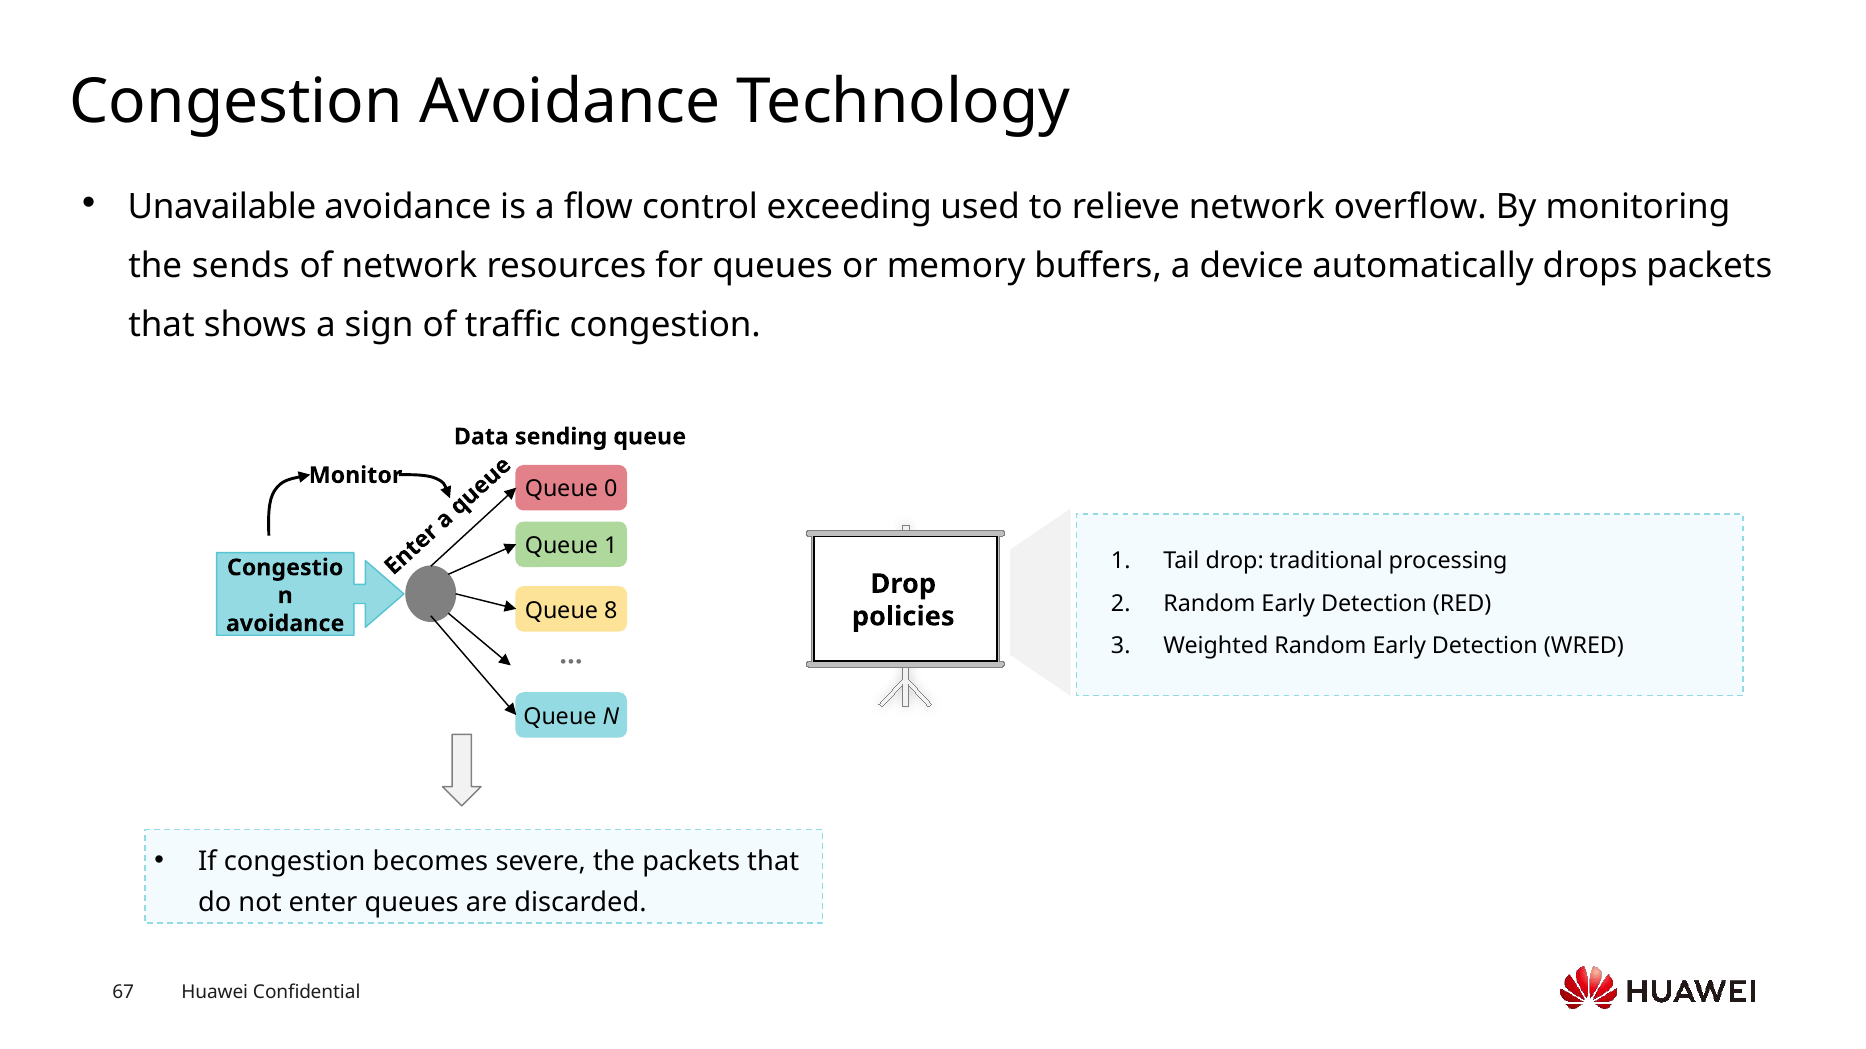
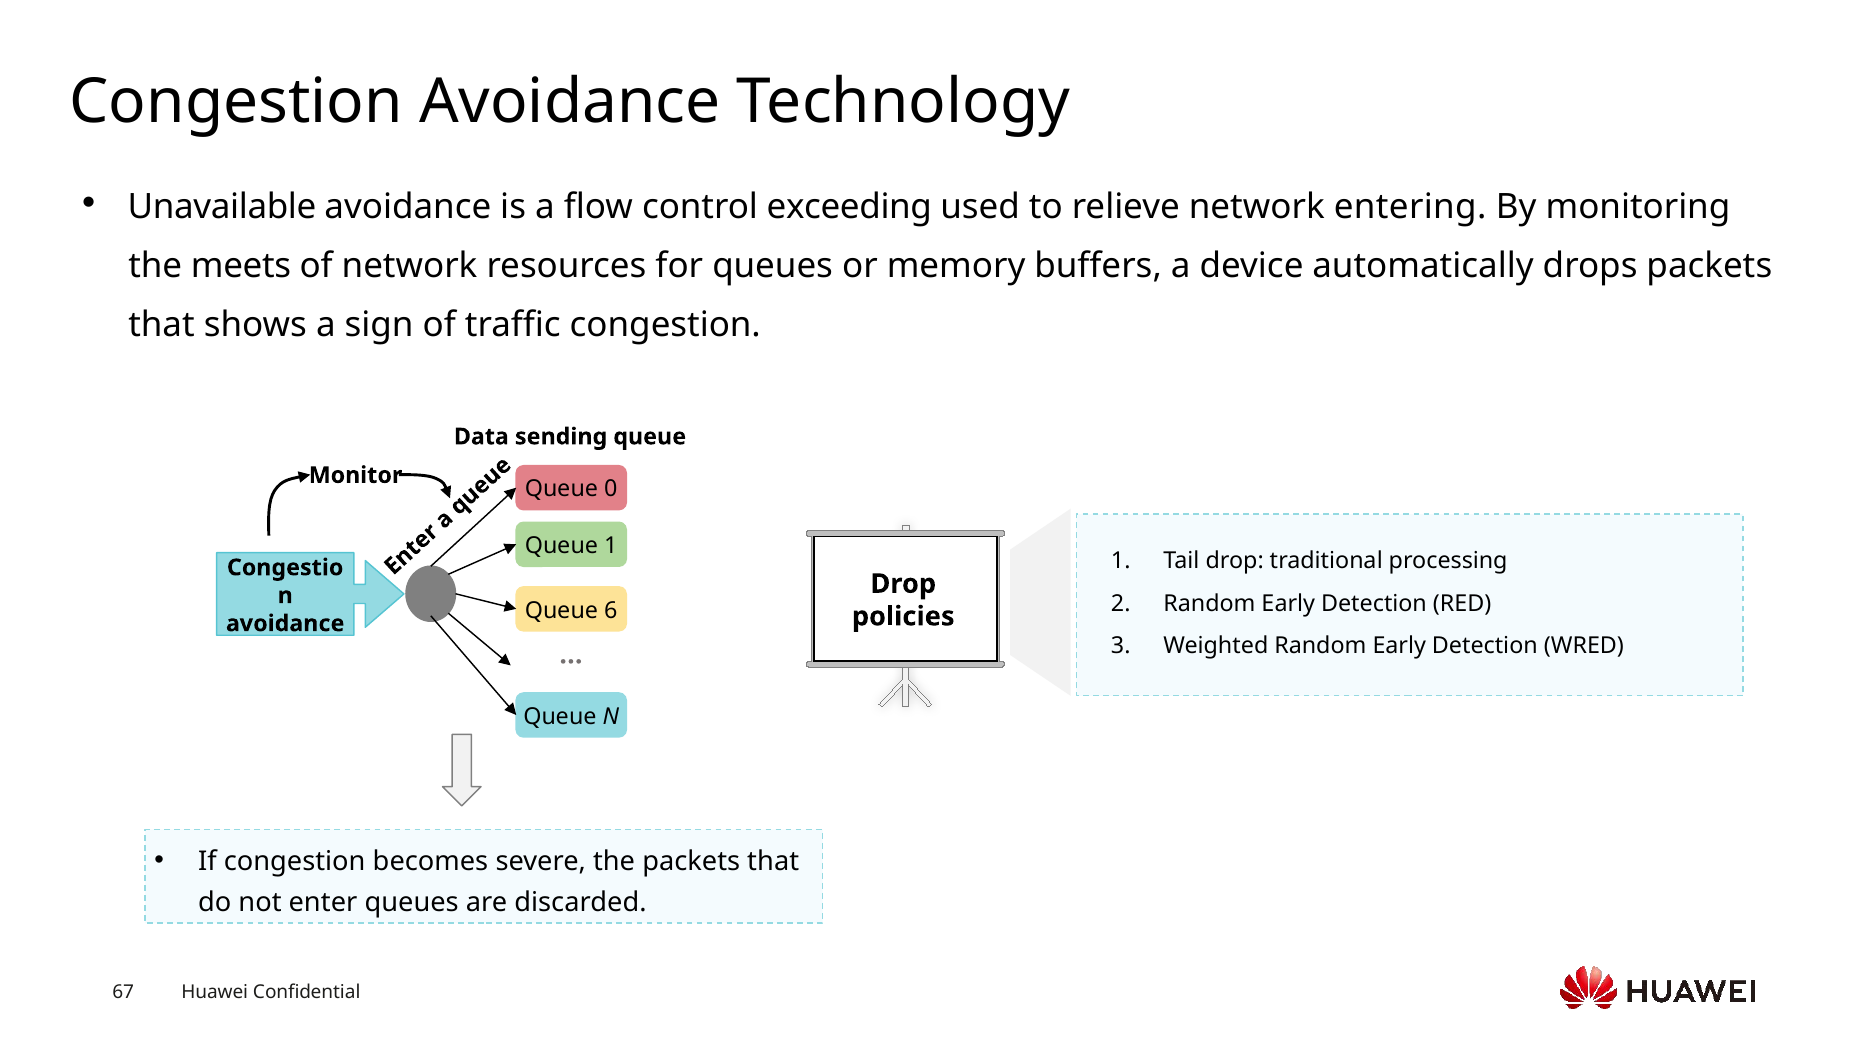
overflow: overflow -> entering
sends: sends -> meets
8: 8 -> 6
